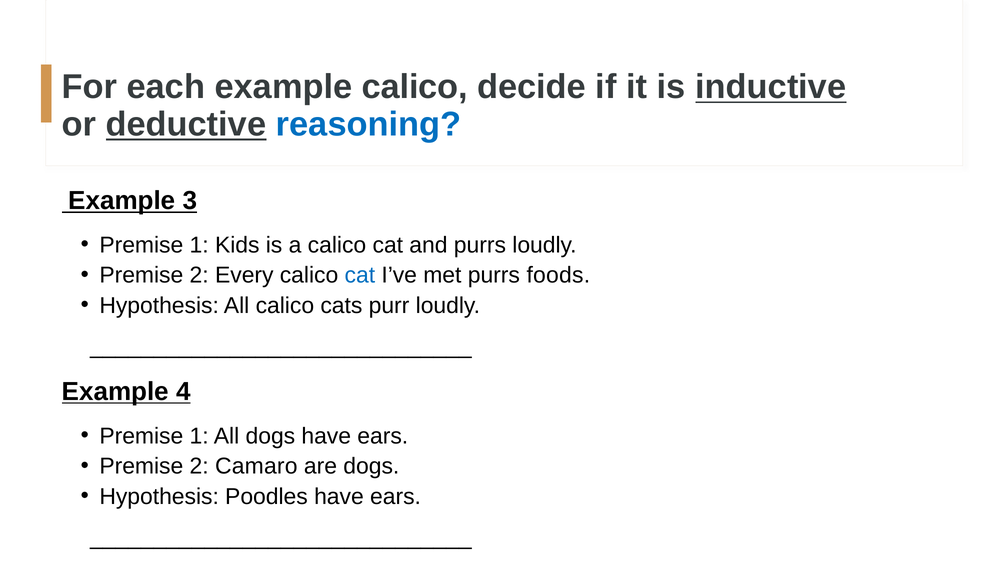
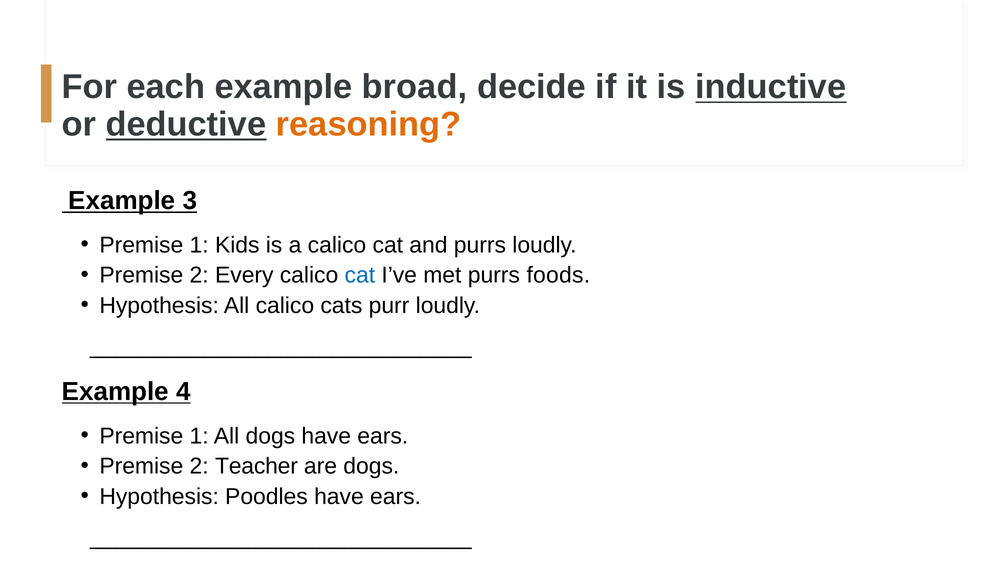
example calico: calico -> broad
reasoning colour: blue -> orange
Camaro: Camaro -> Teacher
